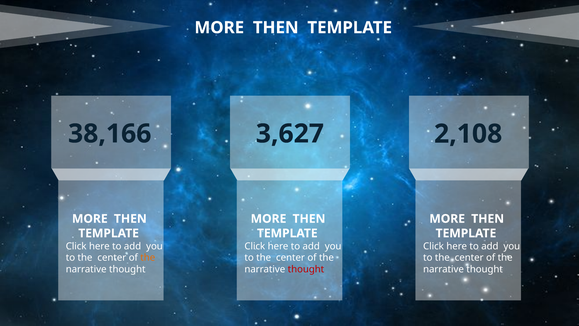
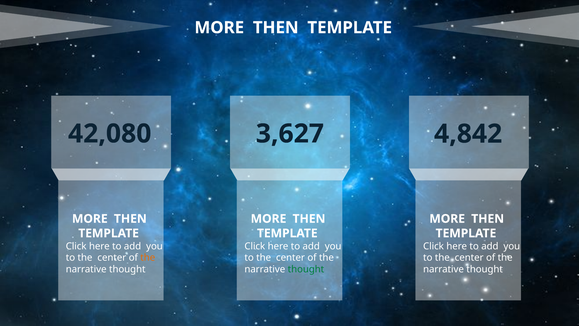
38,166: 38,166 -> 42,080
2,108: 2,108 -> 4,842
thought at (306, 269) colour: red -> green
